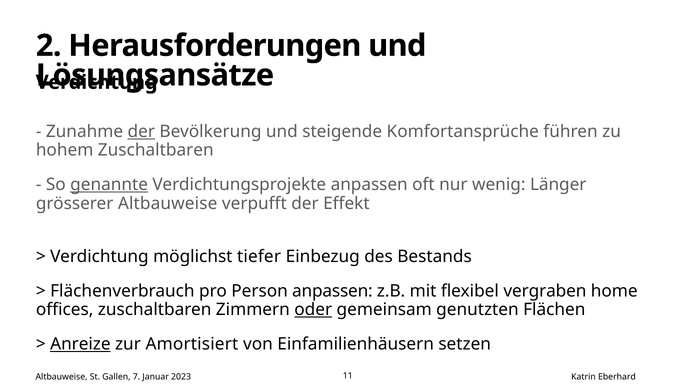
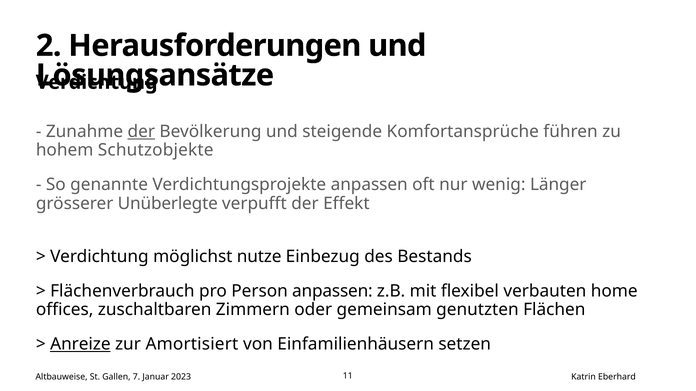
hohem Zuschaltbaren: Zuschaltbaren -> Schutzobjekte
genannte underline: present -> none
grösserer Altbauweise: Altbauweise -> Unüberlegte
tiefer: tiefer -> nutze
vergraben: vergraben -> verbauten
oder underline: present -> none
